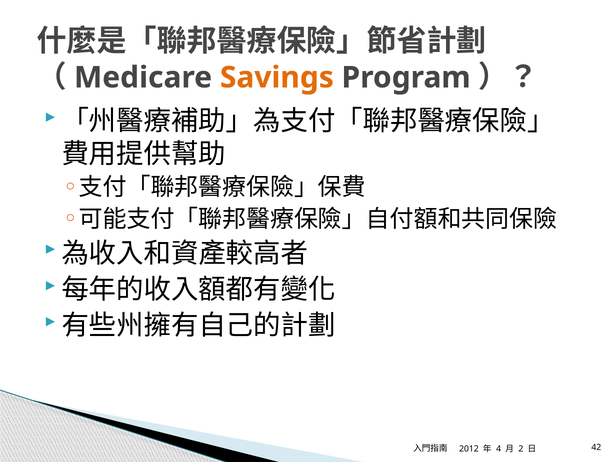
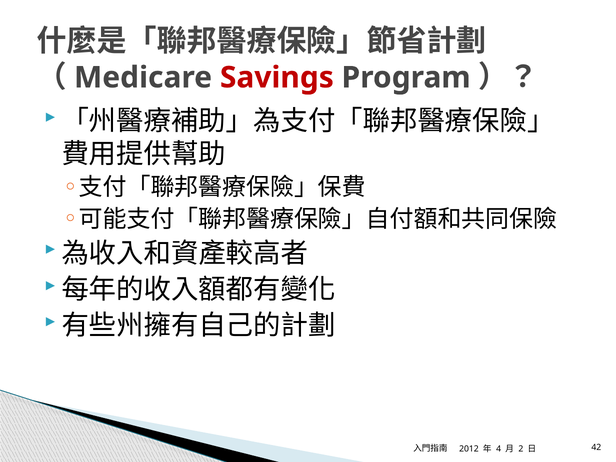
Savings colour: orange -> red
